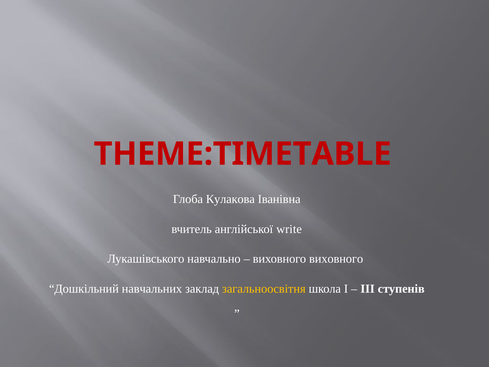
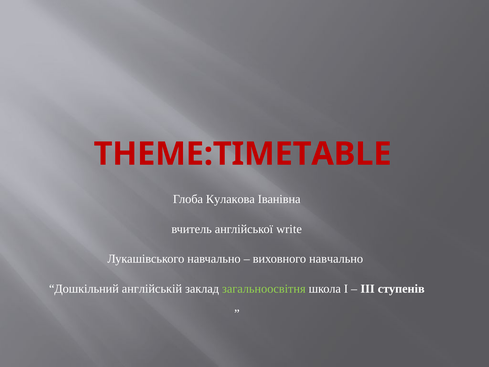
виховного виховного: виховного -> навчально
навчальних: навчальних -> англійській
загальноосвітня colour: yellow -> light green
